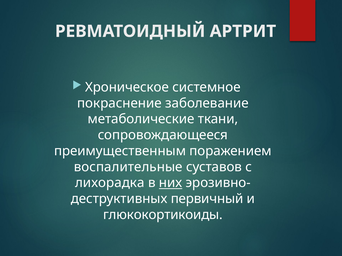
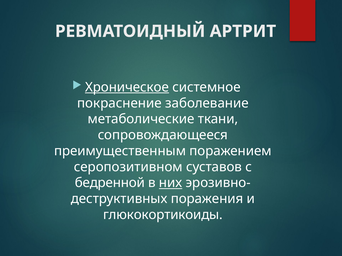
Хроническое underline: none -> present
воспалительные: воспалительные -> серопозитивном
лихорадка: лихорадка -> бедренной
первичный: первичный -> поражения
